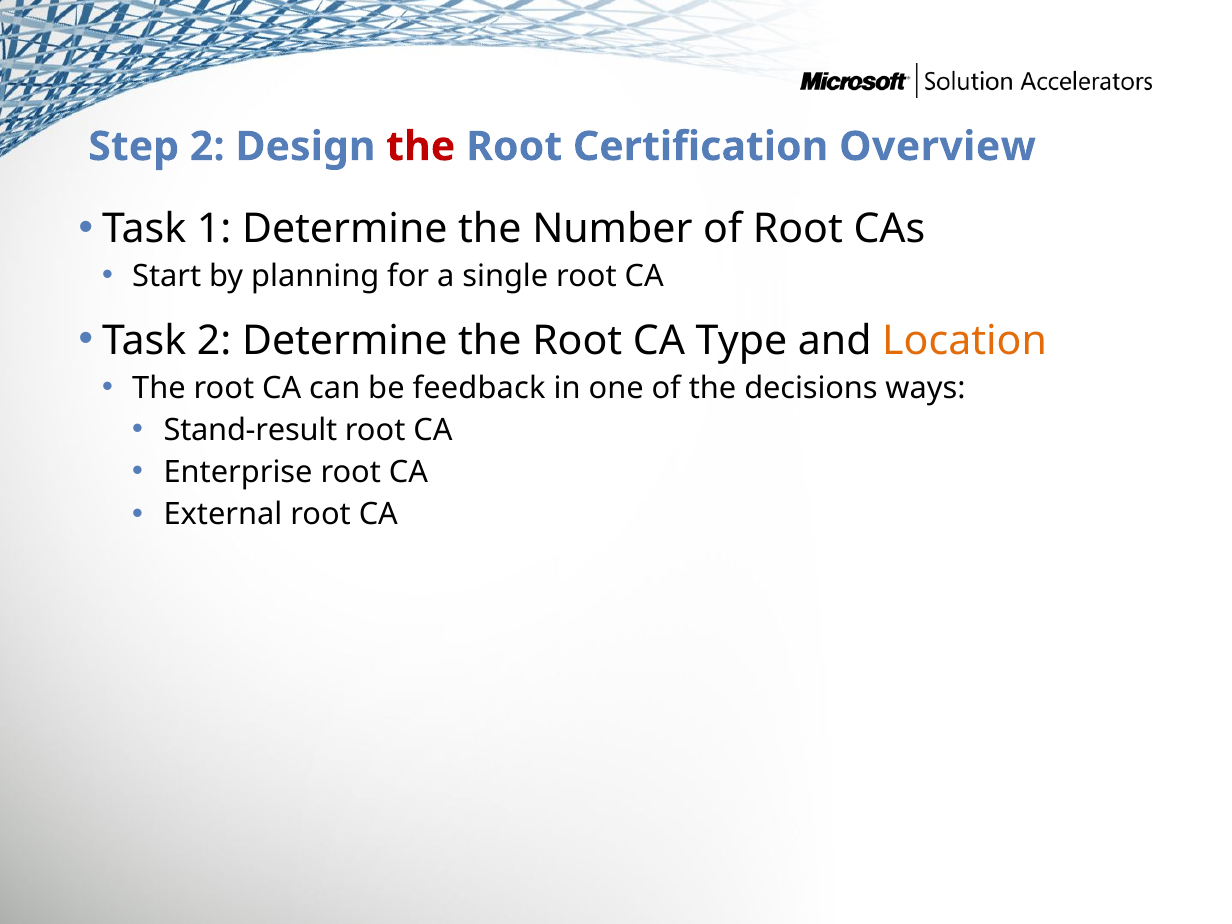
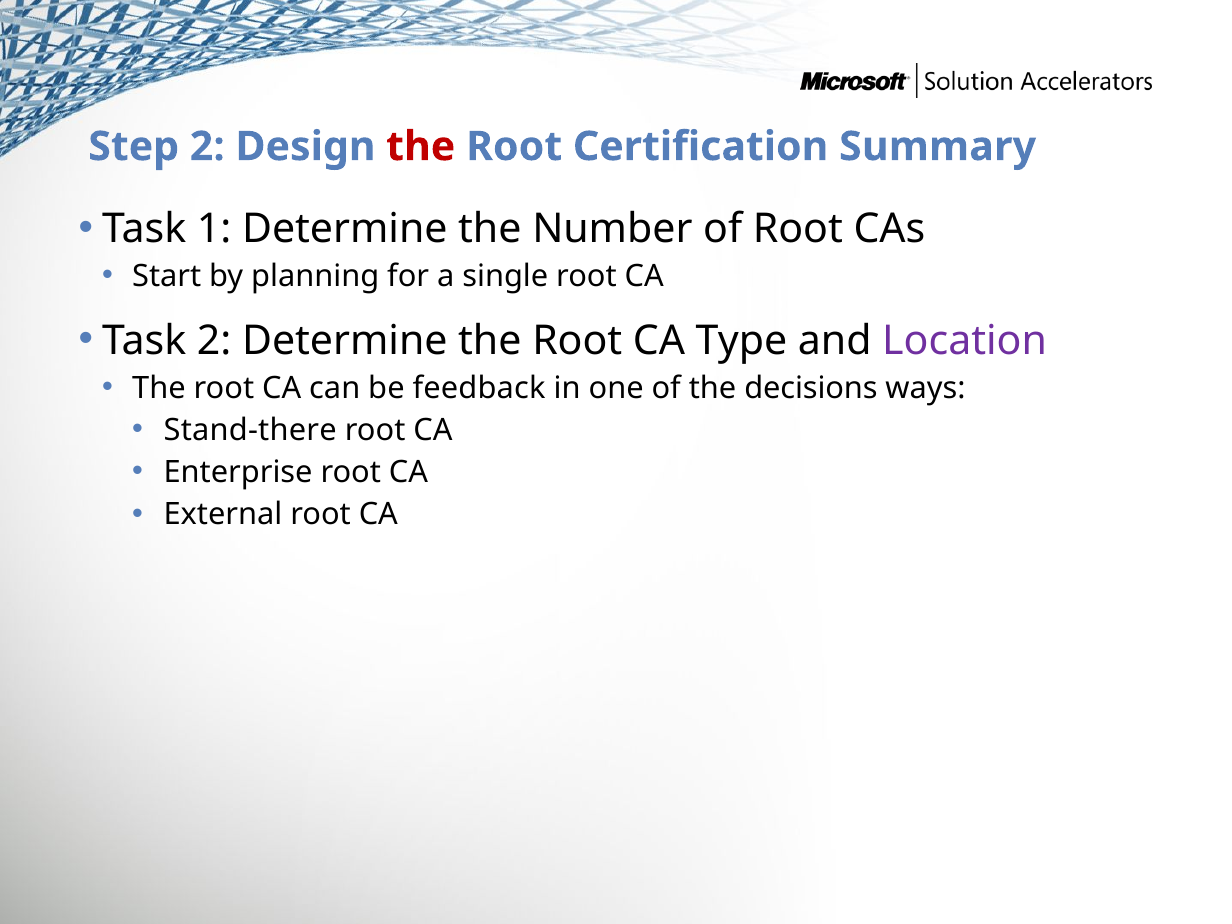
Overview: Overview -> Summary
Location colour: orange -> purple
Stand-result: Stand-result -> Stand-there
